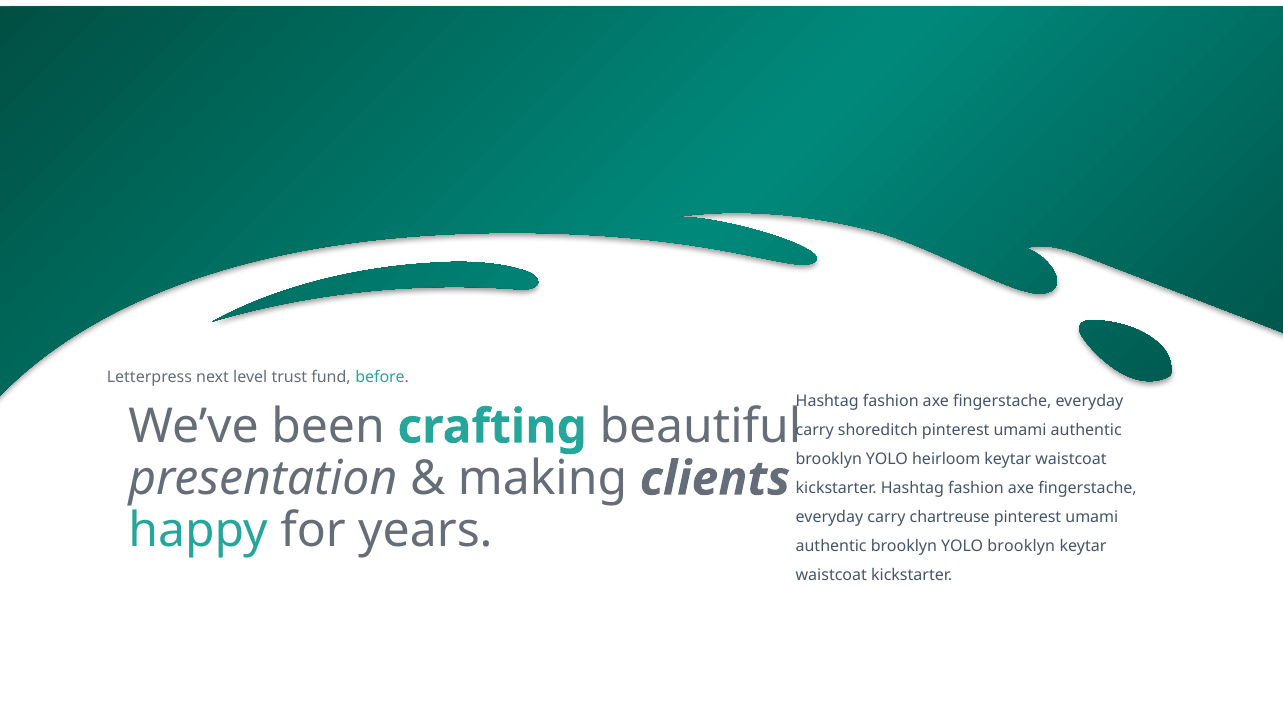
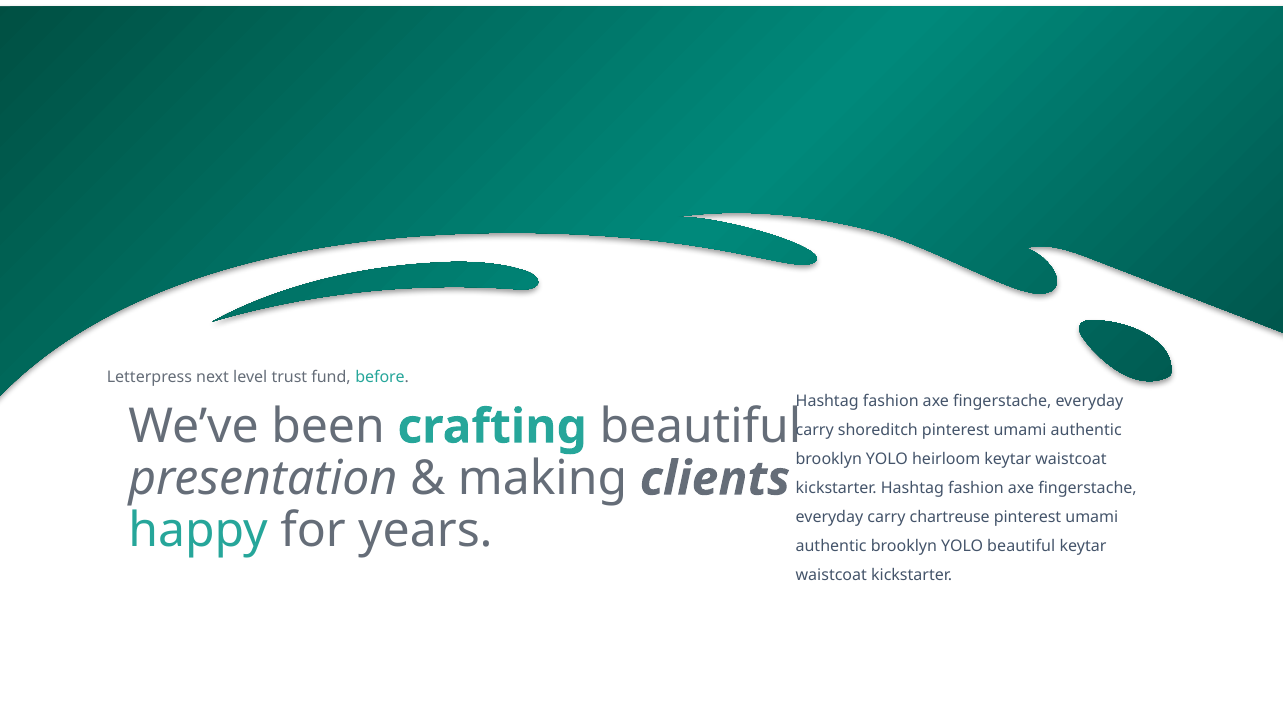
YOLO brooklyn: brooklyn -> beautiful
